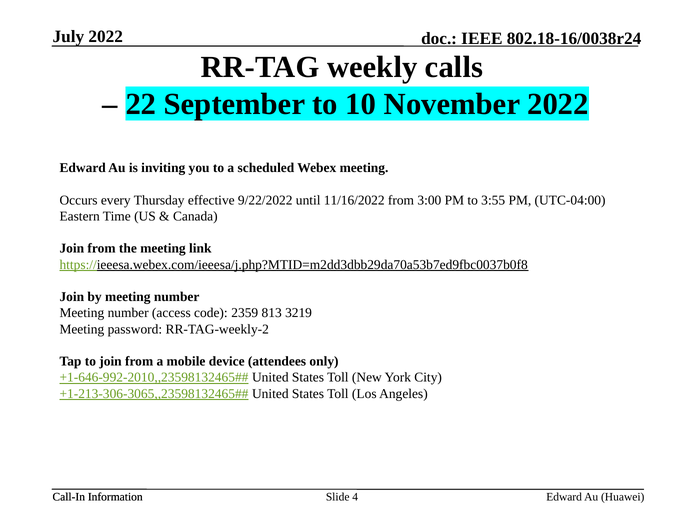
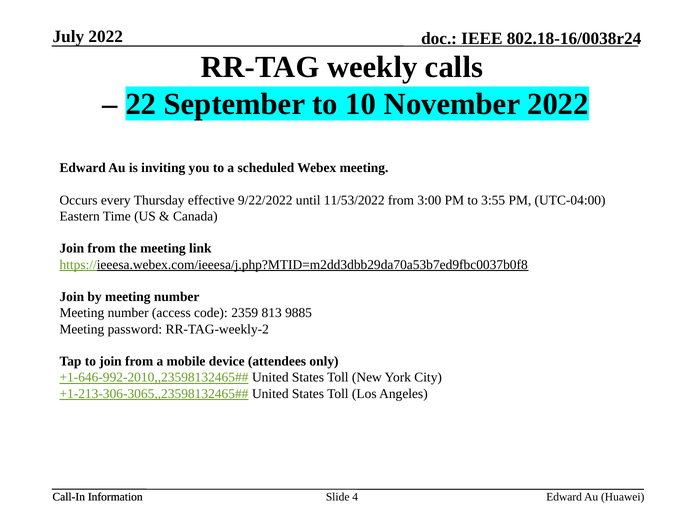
11/16/2022: 11/16/2022 -> 11/53/2022
3219: 3219 -> 9885
